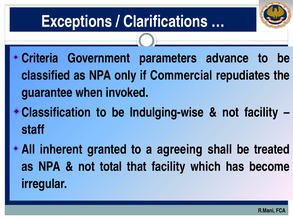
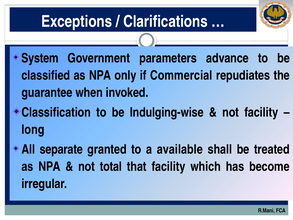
Criteria: Criteria -> System
staff: staff -> long
inherent: inherent -> separate
agreeing: agreeing -> available
